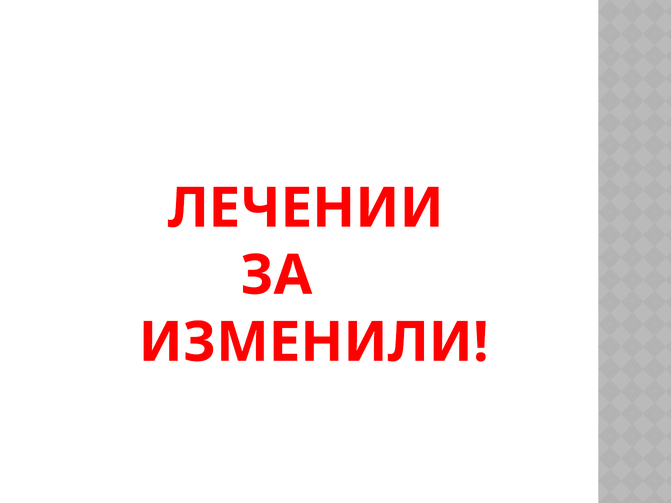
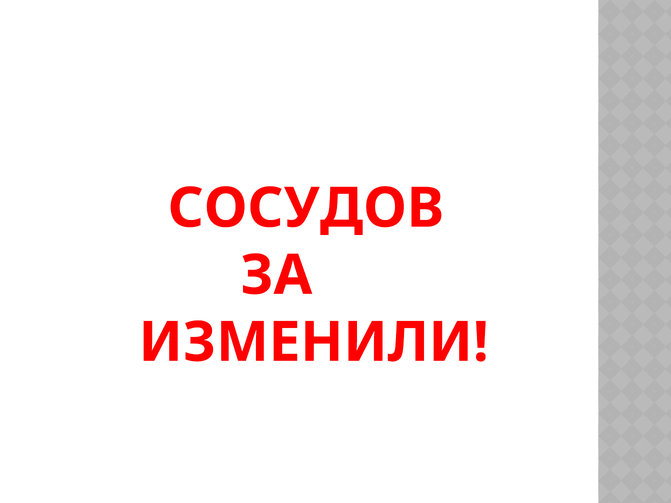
ЛЕЧЕНИИ: ЛЕЧЕНИИ -> СОСУДОВ
